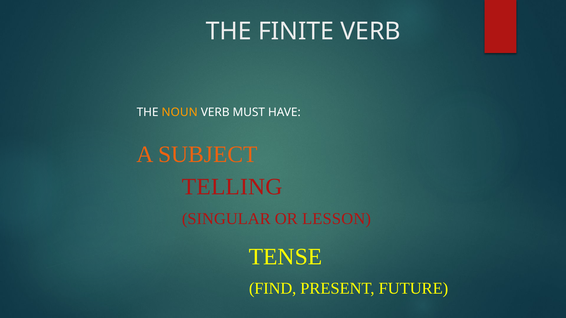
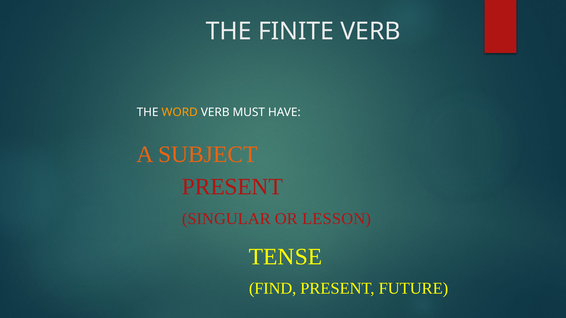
NOUN: NOUN -> WORD
TELLING at (232, 187): TELLING -> PRESENT
